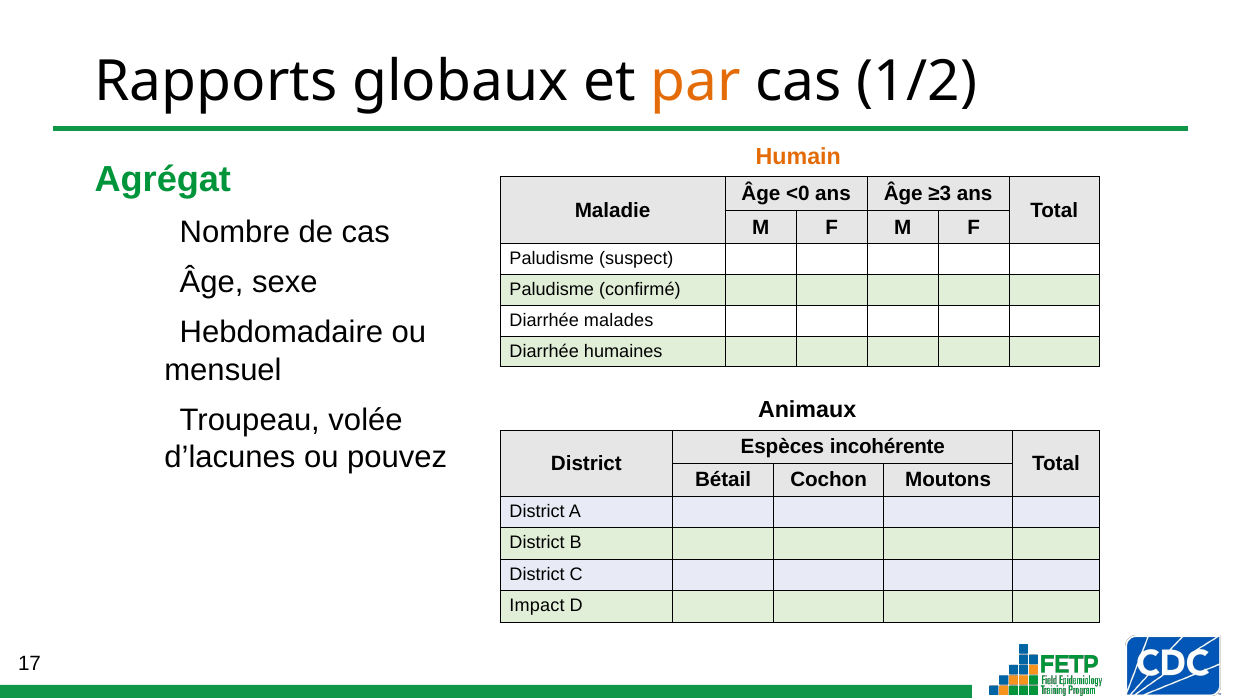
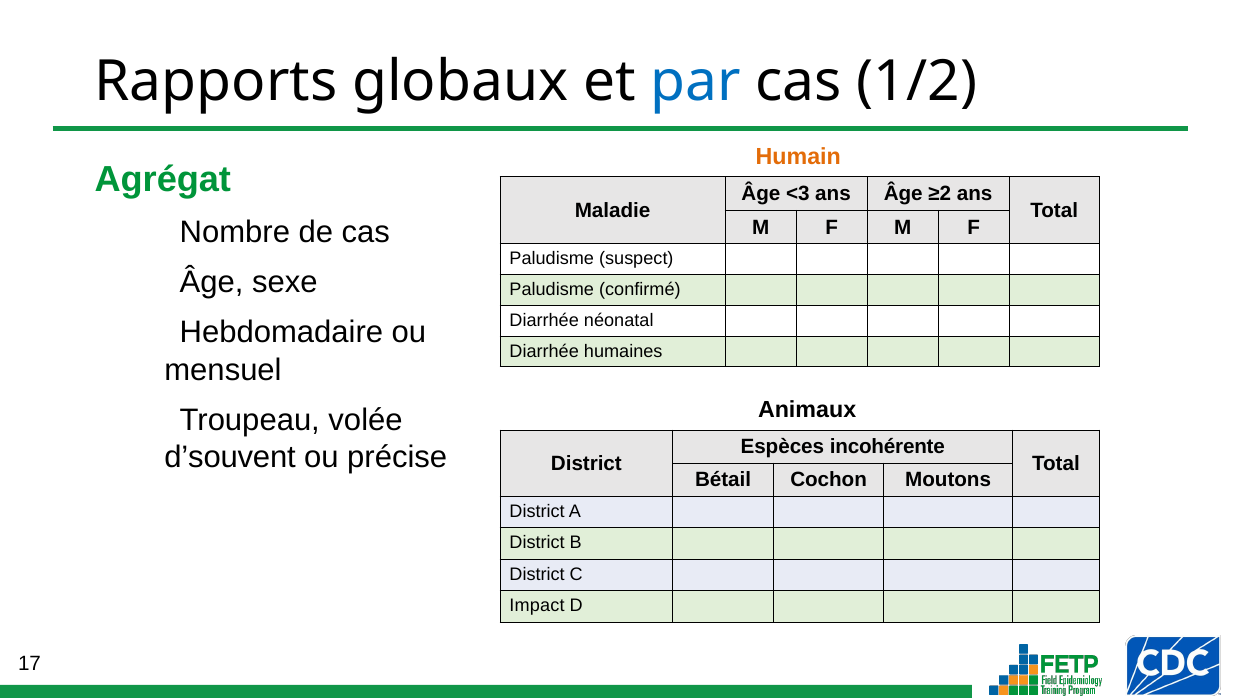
par colour: orange -> blue
<0: <0 -> <3
≥3: ≥3 -> ≥2
malades: malades -> néonatal
d’lacunes: d’lacunes -> d’souvent
pouvez: pouvez -> précise
